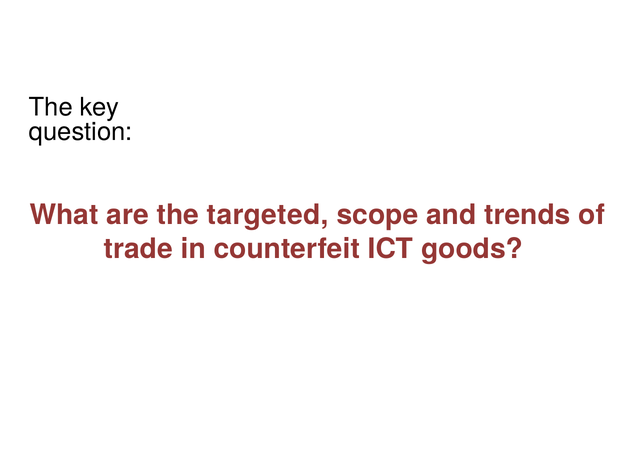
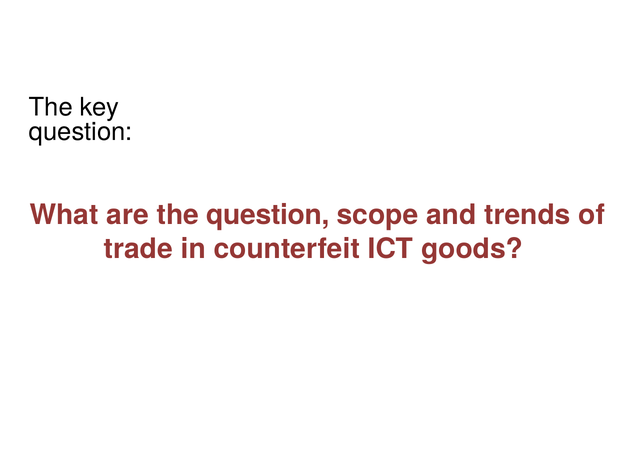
the targeted: targeted -> question
